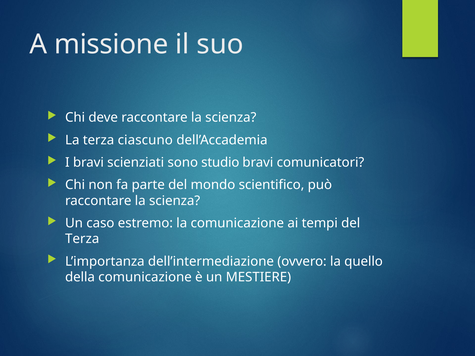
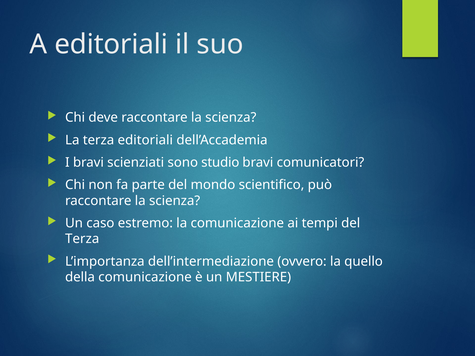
A missione: missione -> editoriali
terza ciascuno: ciascuno -> editoriali
